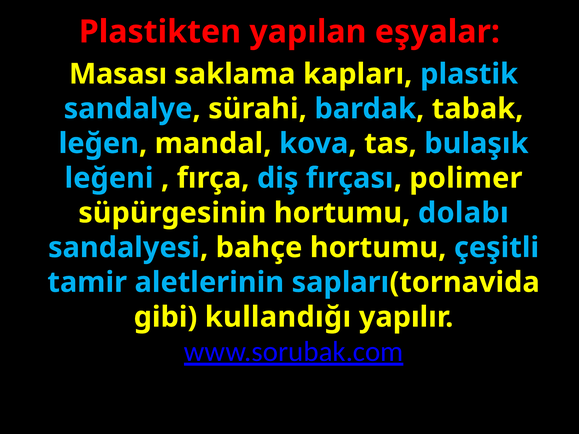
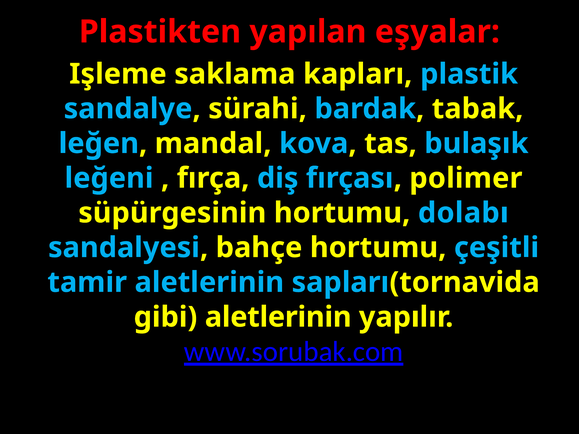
Masası: Masası -> Işleme
gibi kullandığı: kullandığı -> aletlerinin
